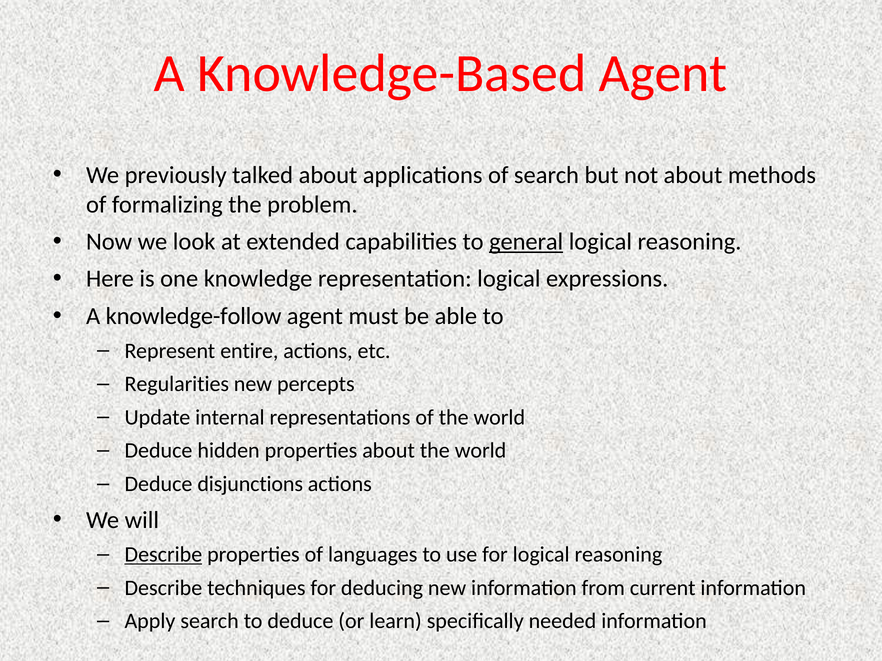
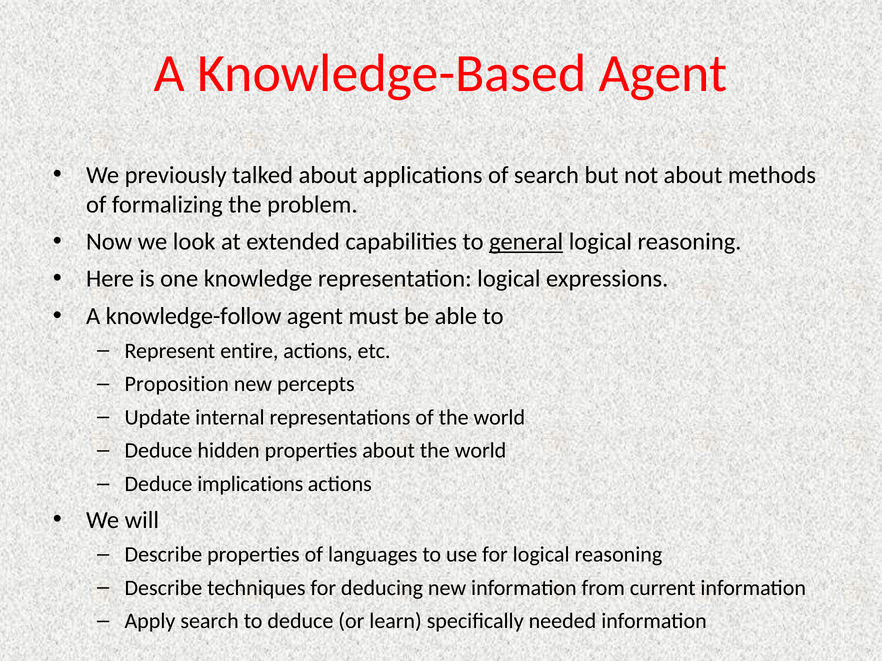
Regularities: Regularities -> Proposition
disjunctions: disjunctions -> implications
Describe at (163, 555) underline: present -> none
